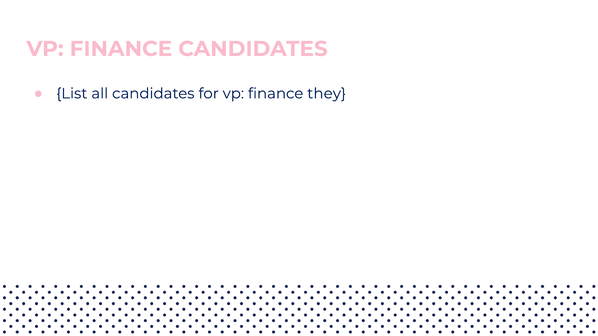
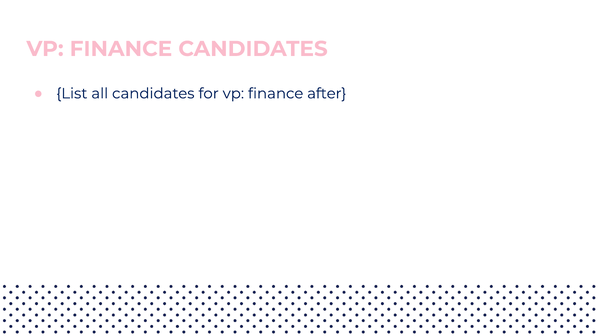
they: they -> after
